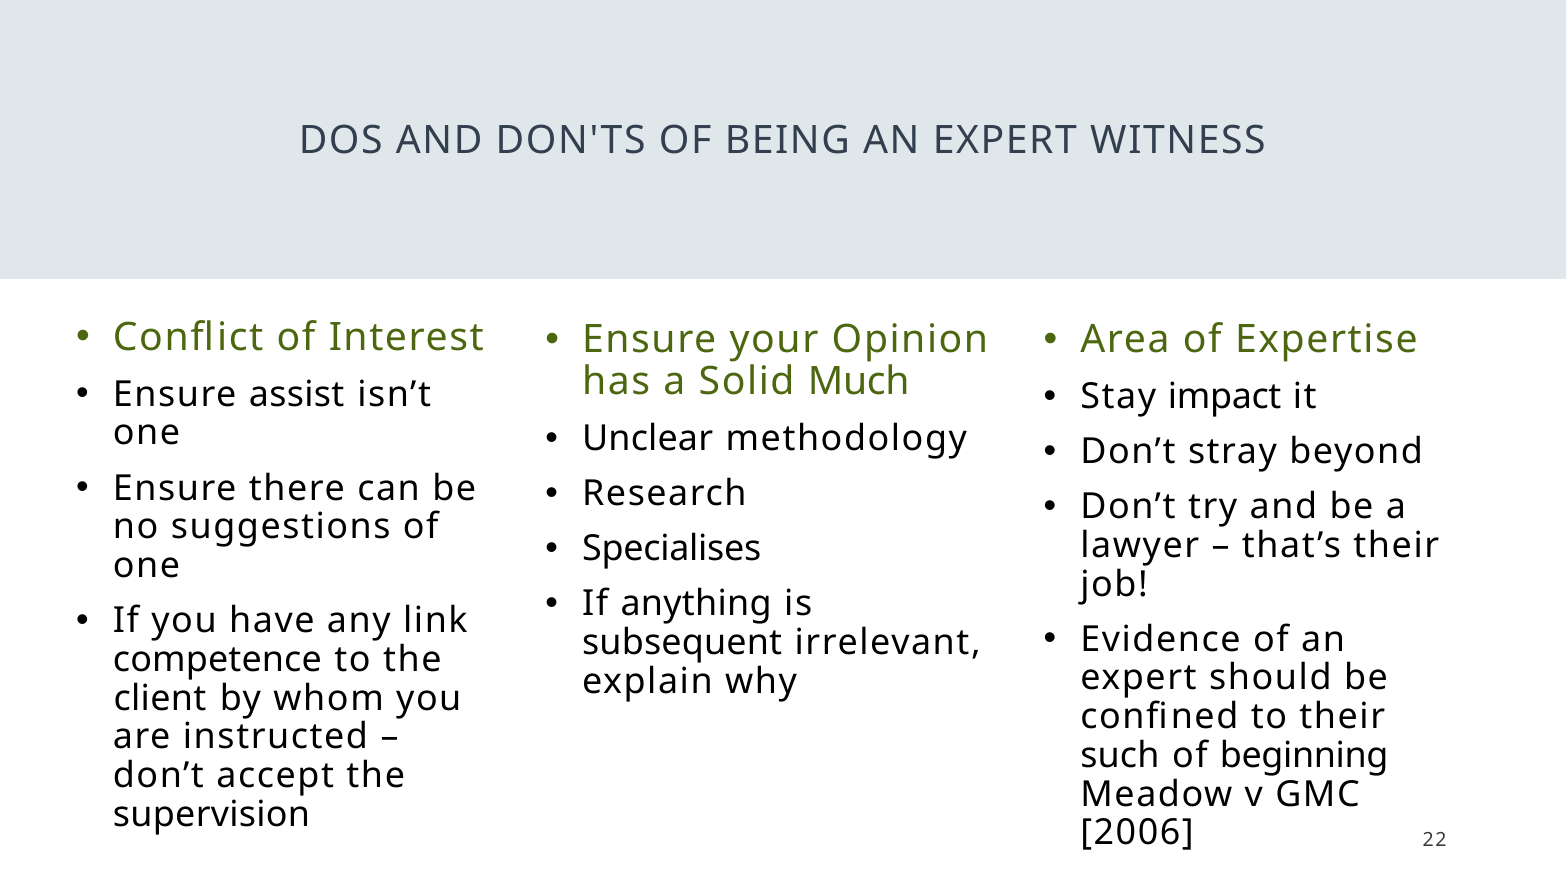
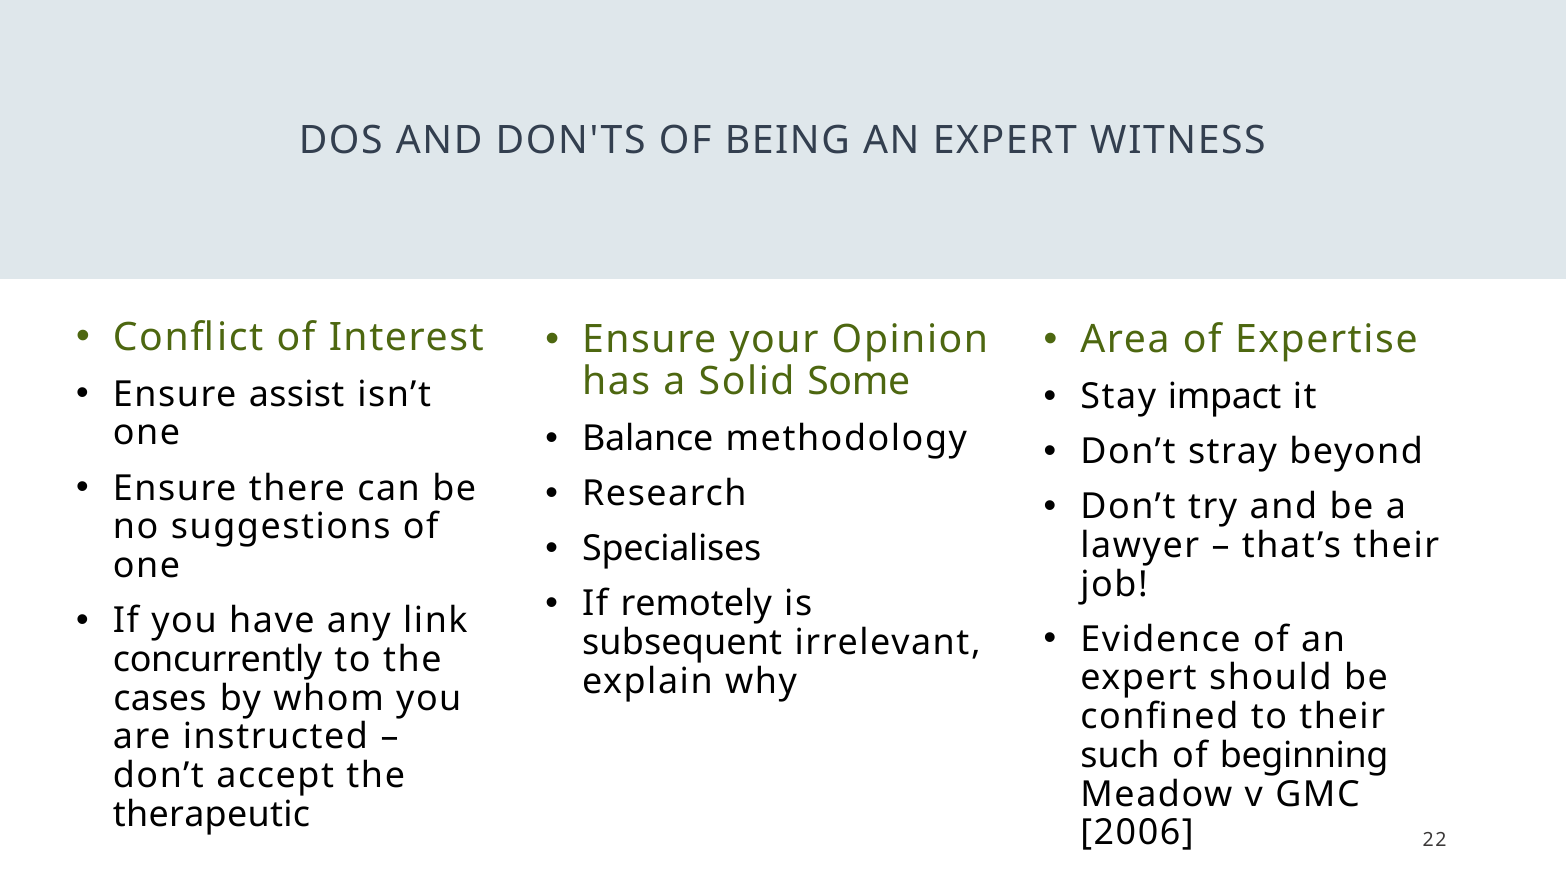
Much: Much -> Some
Unclear: Unclear -> Balance
anything: anything -> remotely
competence: competence -> concurrently
client: client -> cases
supervision: supervision -> therapeutic
